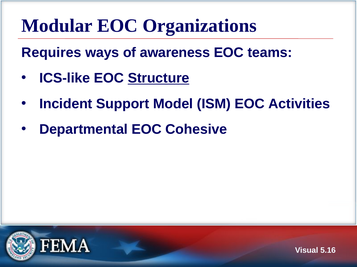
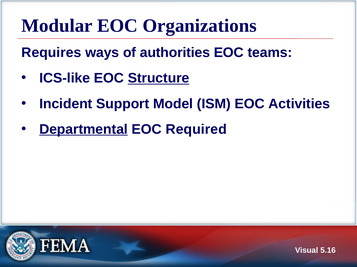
awareness: awareness -> authorities
Departmental underline: none -> present
Cohesive: Cohesive -> Required
